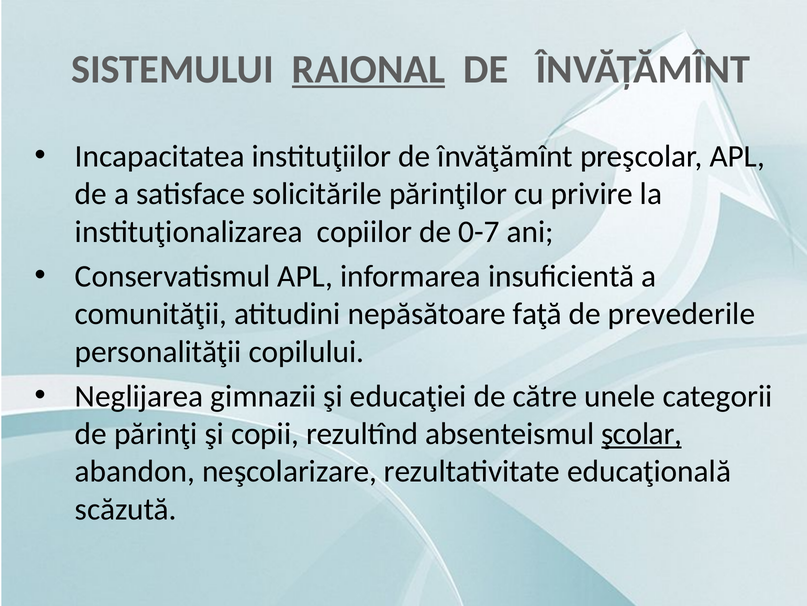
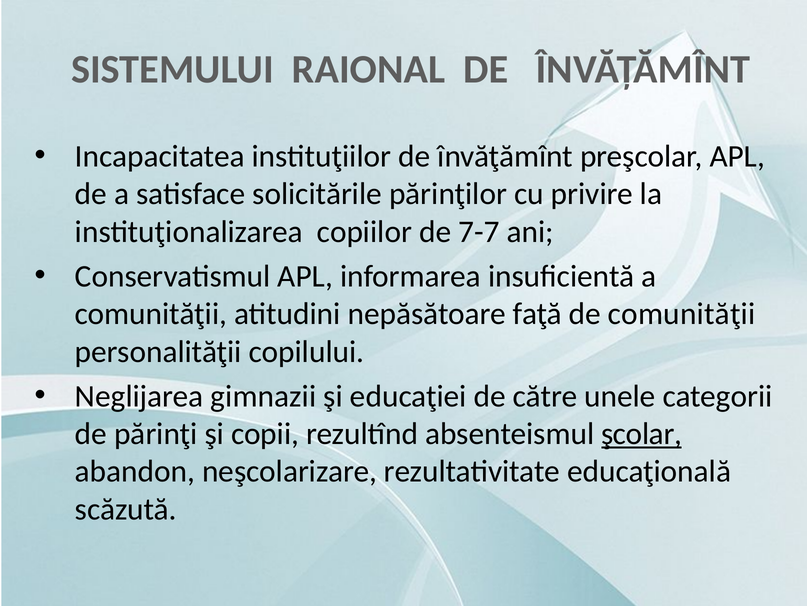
RAIONAL underline: present -> none
0-7: 0-7 -> 7-7
de prevederile: prevederile -> comunităţii
